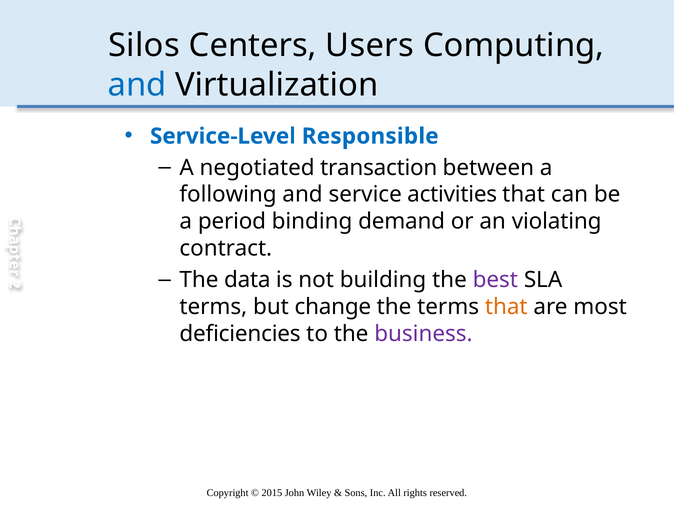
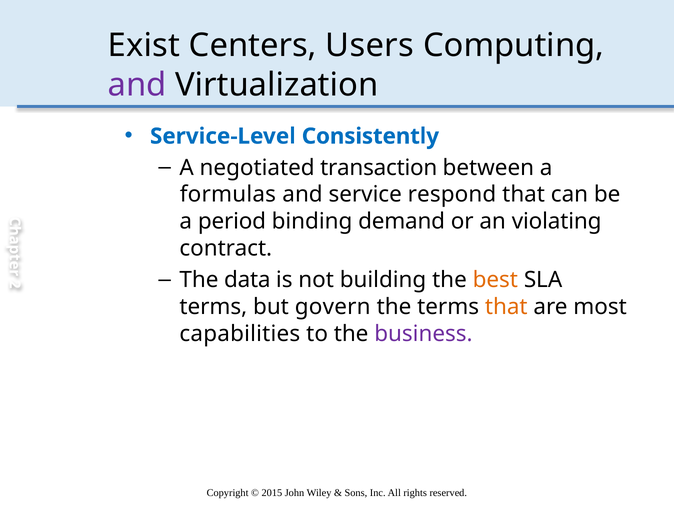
Silos: Silos -> Exist
and at (137, 85) colour: blue -> purple
Responsible: Responsible -> Consistently
following: following -> formulas
activities: activities -> respond
best colour: purple -> orange
change: change -> govern
deficiencies: deficiencies -> capabilities
